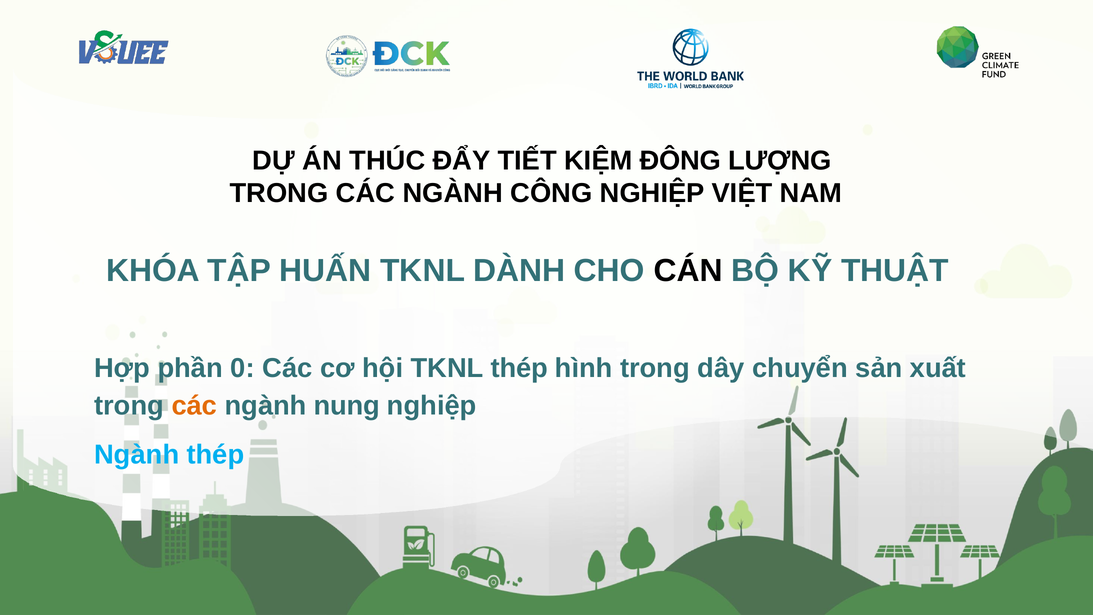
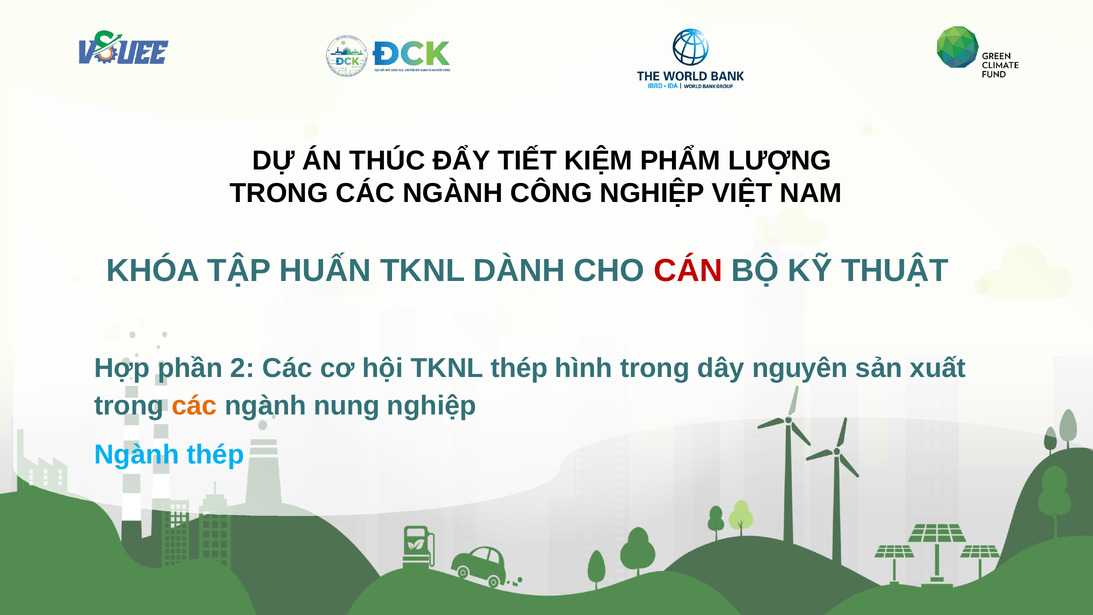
ĐÔNG: ĐÔNG -> PHẨM
CÁN colour: black -> red
0: 0 -> 2
chuyển: chuyển -> nguyên
